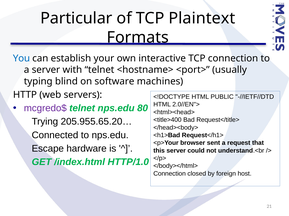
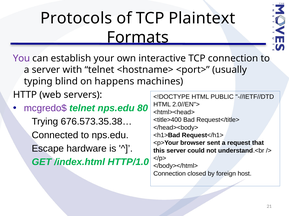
Particular: Particular -> Protocols
You colour: blue -> purple
software: software -> happens
205.955.65.20…: 205.955.65.20… -> 676.573.35.38…
